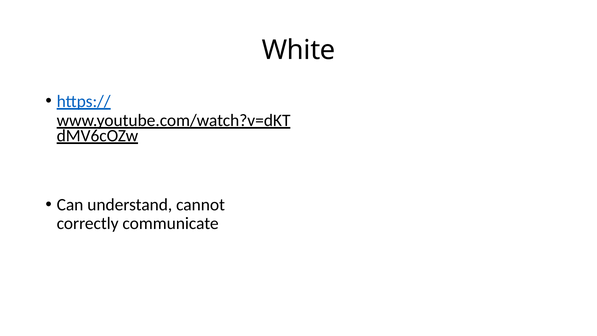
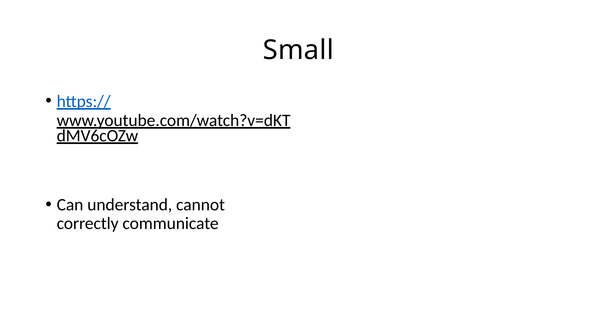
White: White -> Small
